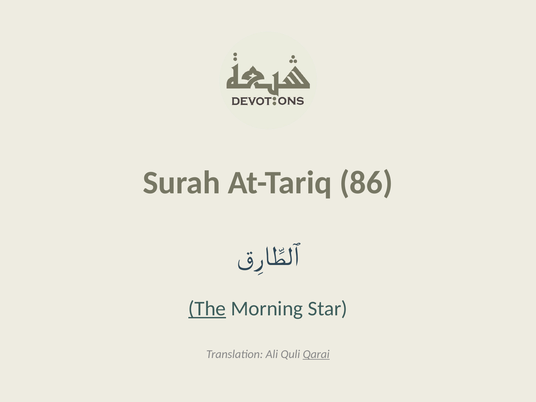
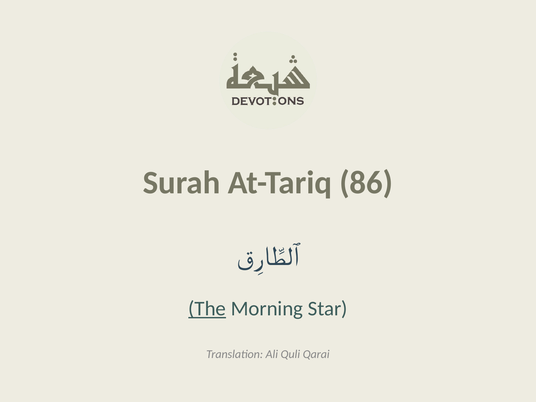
Qarai underline: present -> none
